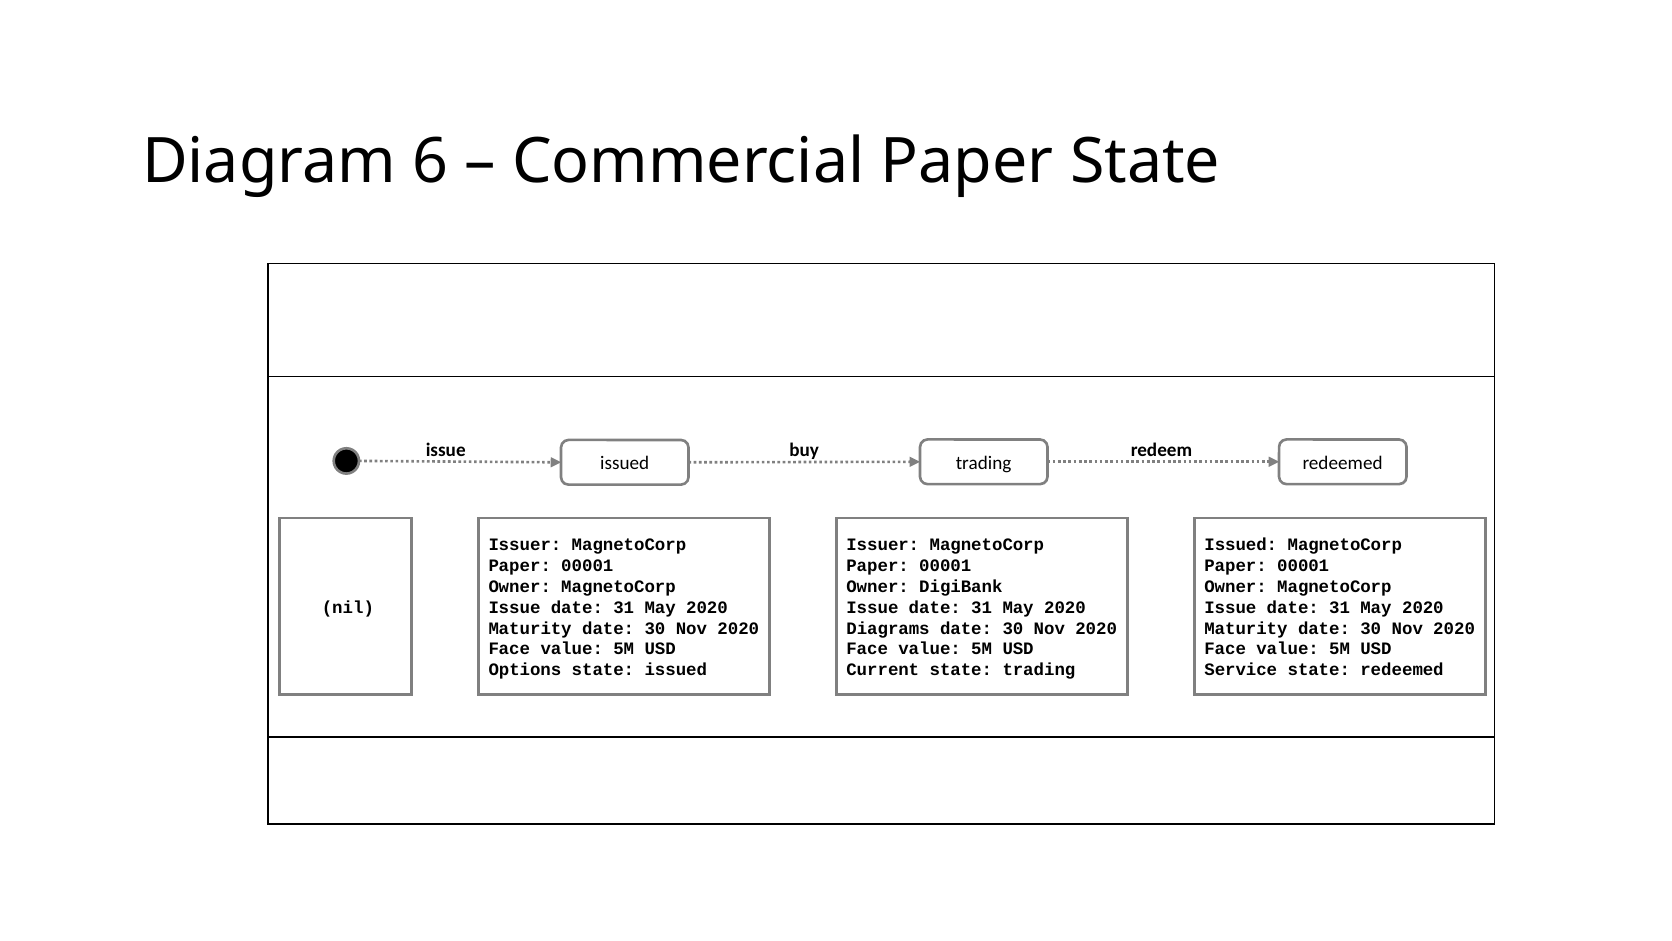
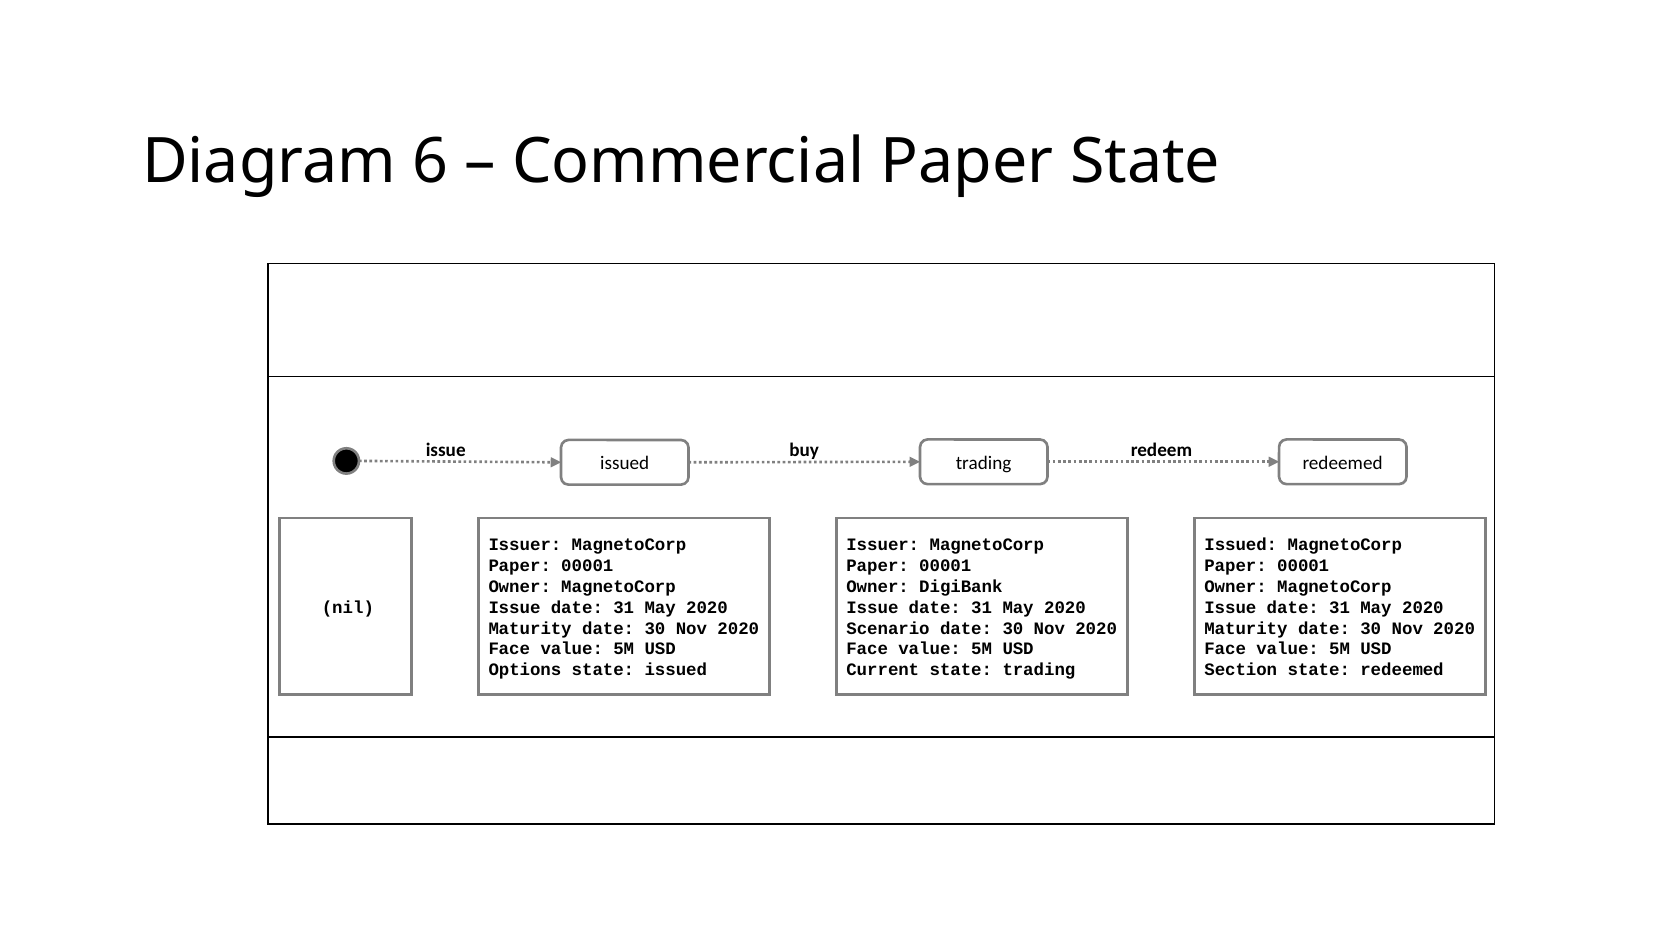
Diagrams: Diagrams -> Scenario
Service: Service -> Section
